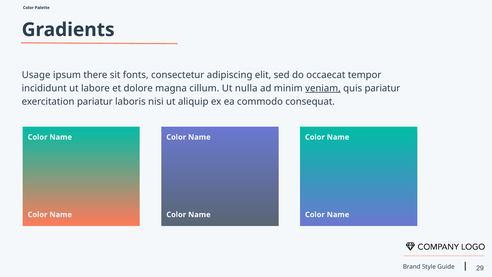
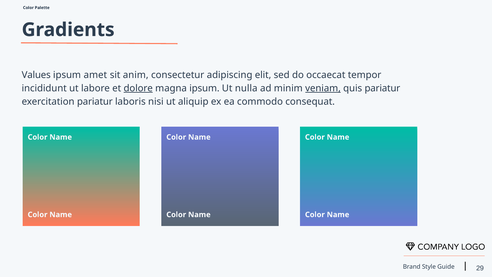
Usage: Usage -> Values
there: there -> amet
fonts: fonts -> anim
dolore underline: none -> present
magna cillum: cillum -> ipsum
